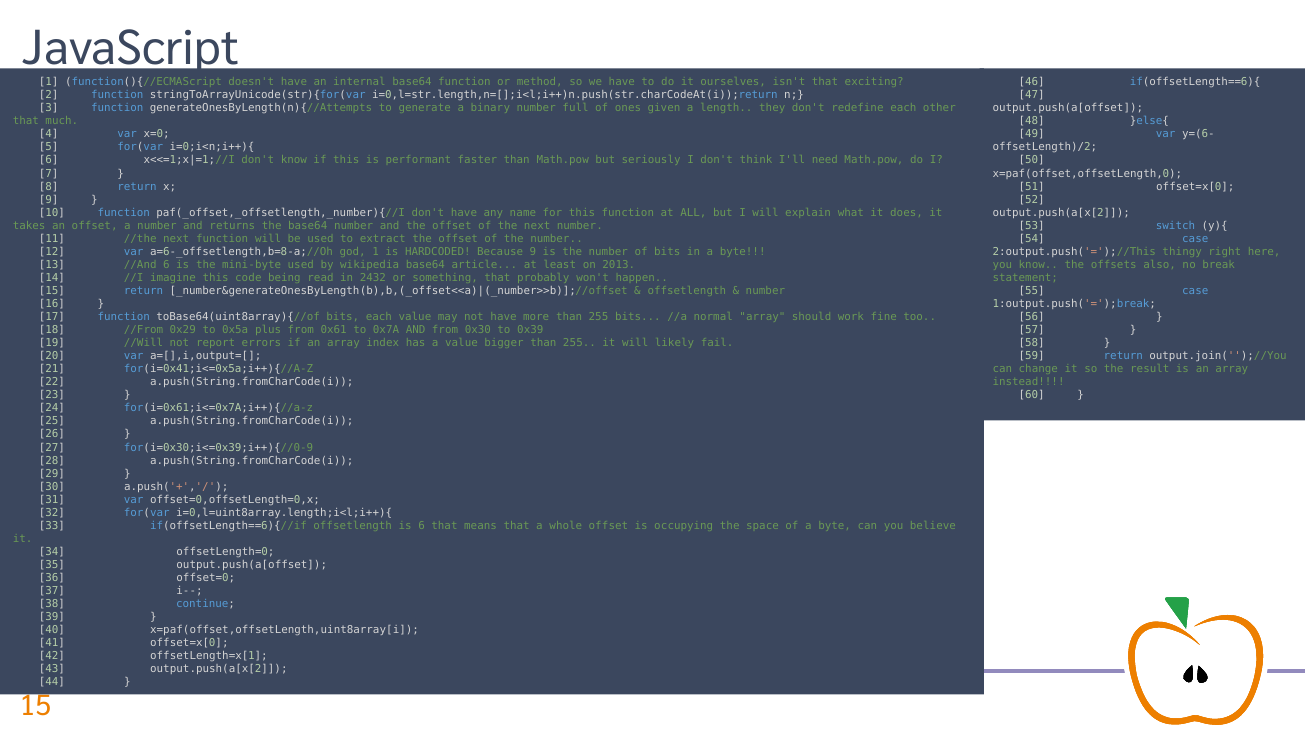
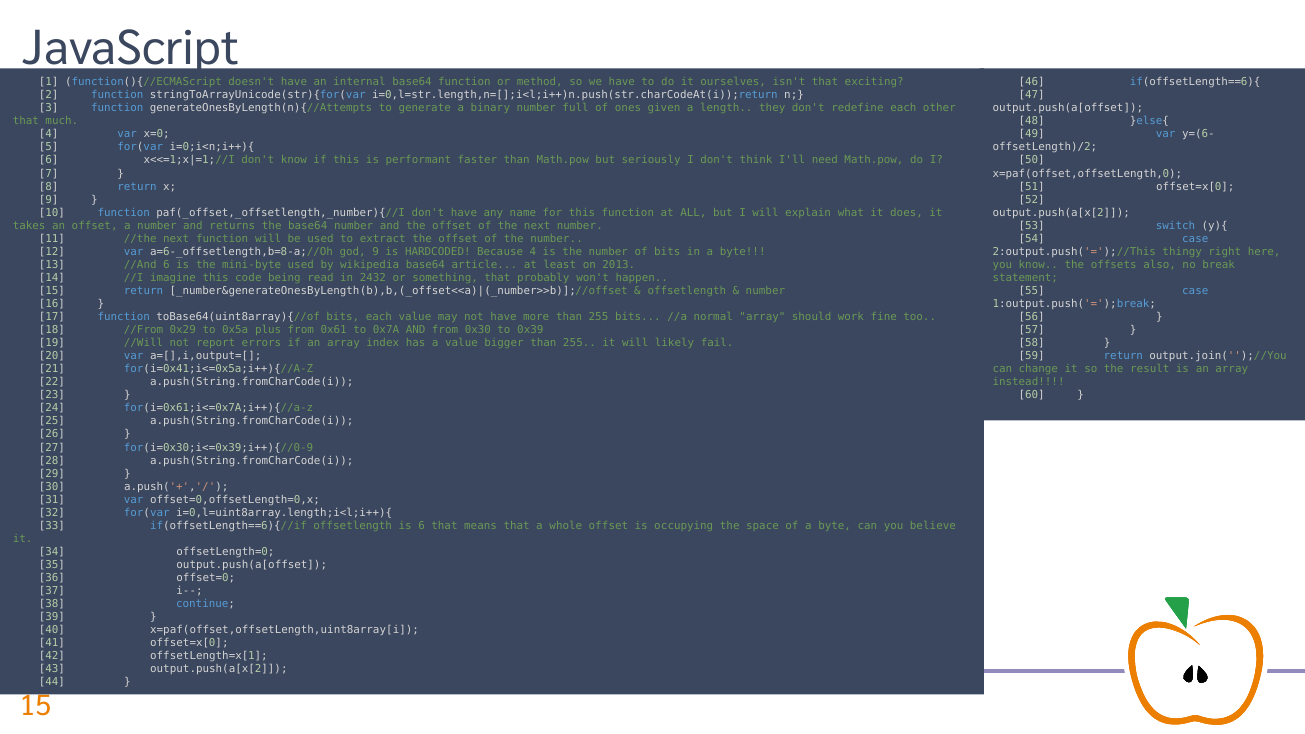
god 1: 1 -> 9
Because 9: 9 -> 4
